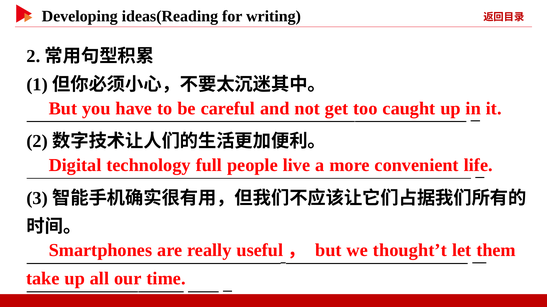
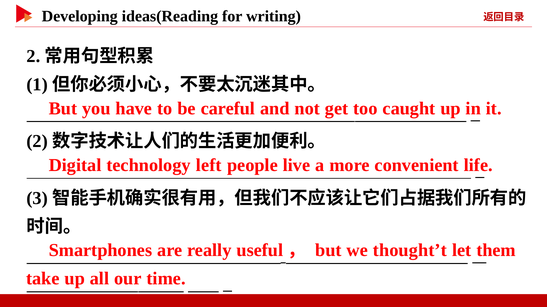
full: full -> left
